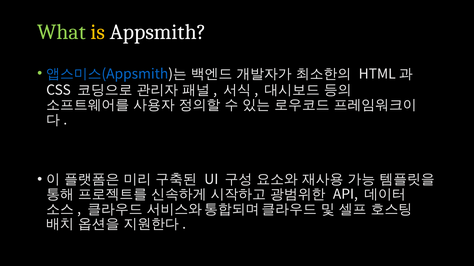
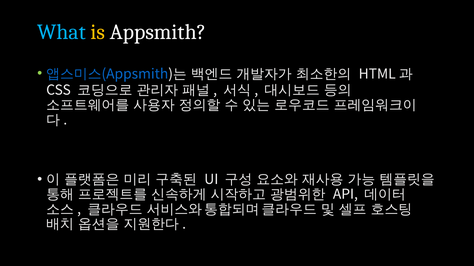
What colour: light green -> light blue
